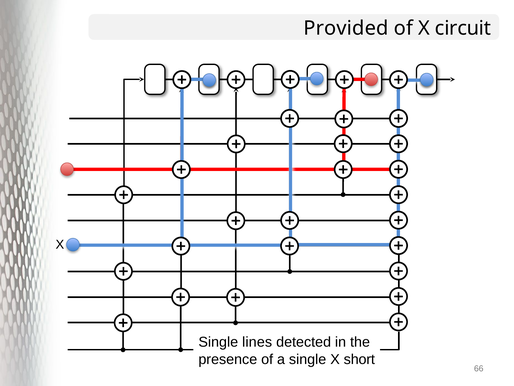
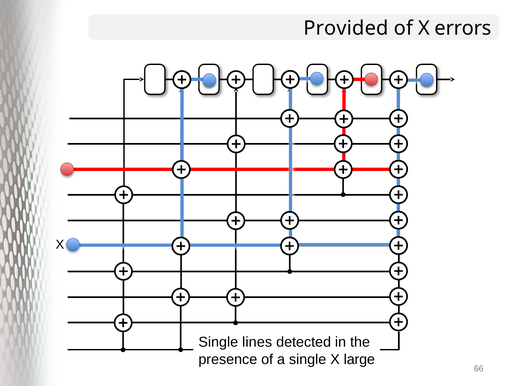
circuit: circuit -> errors
short: short -> large
